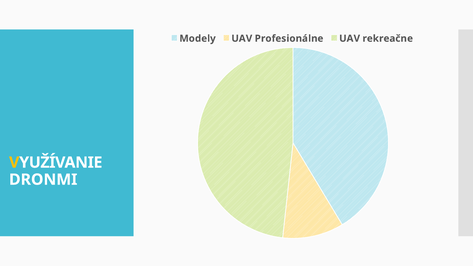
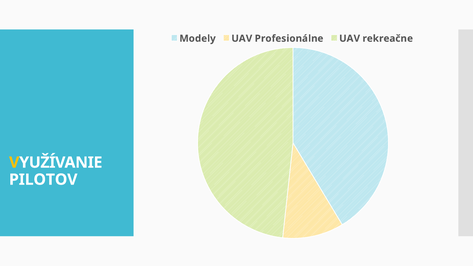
DRONMI: DRONMI -> PILOTOV
